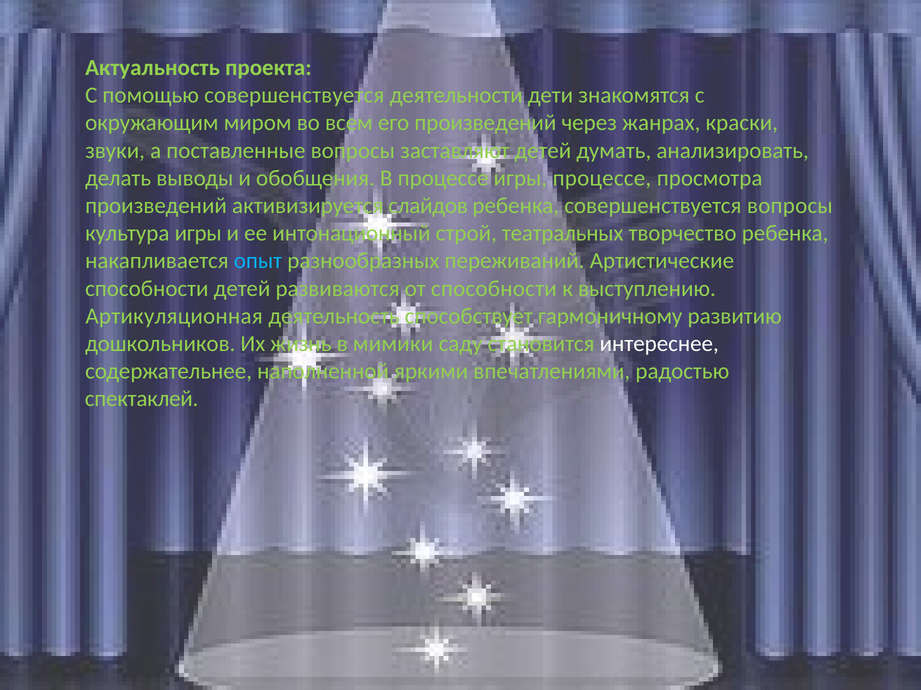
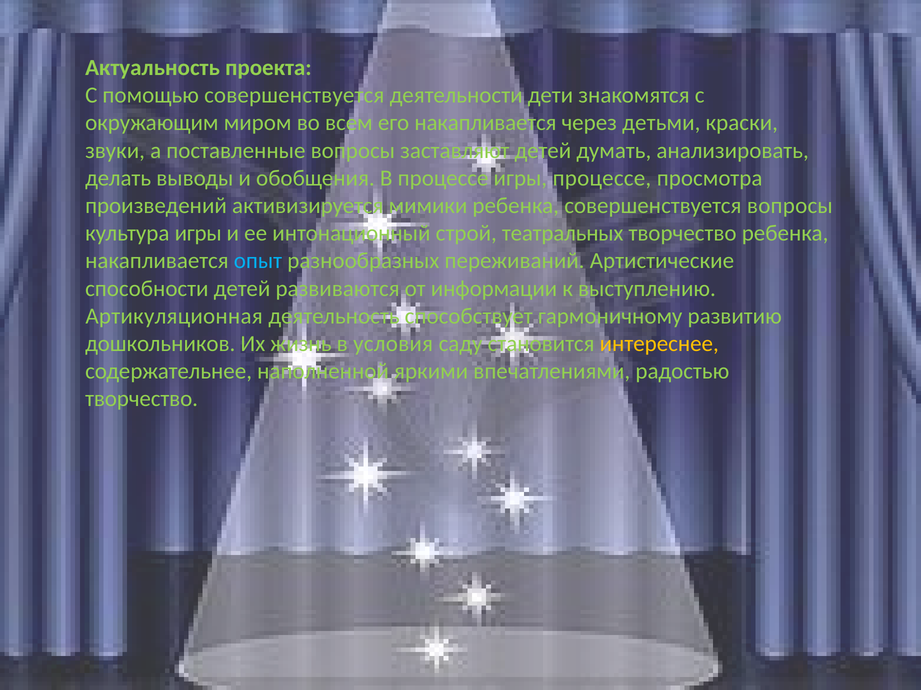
его произведений: произведений -> накапливается
жанрах: жанрах -> детьми
слайдов: слайдов -> мимики
от способности: способности -> информации
мимики: мимики -> условия
интереснее colour: white -> yellow
спектаклей at (142, 399): спектаклей -> творчество
